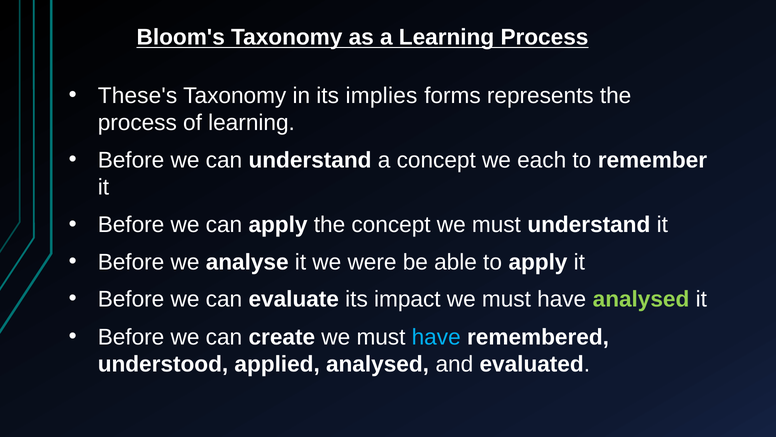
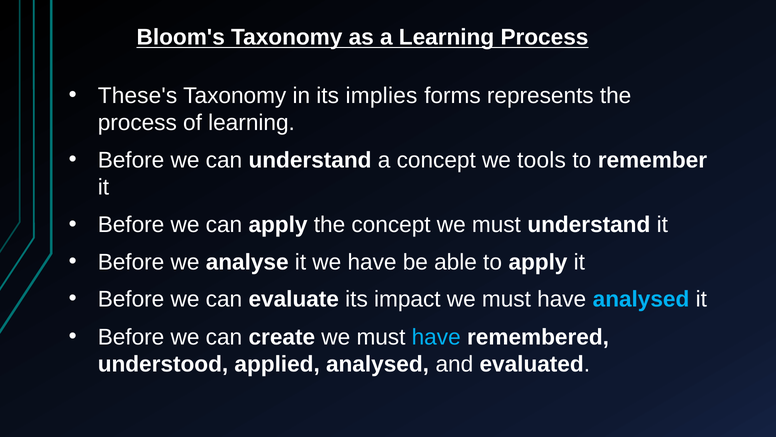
each: each -> tools
we were: were -> have
analysed at (641, 299) colour: light green -> light blue
